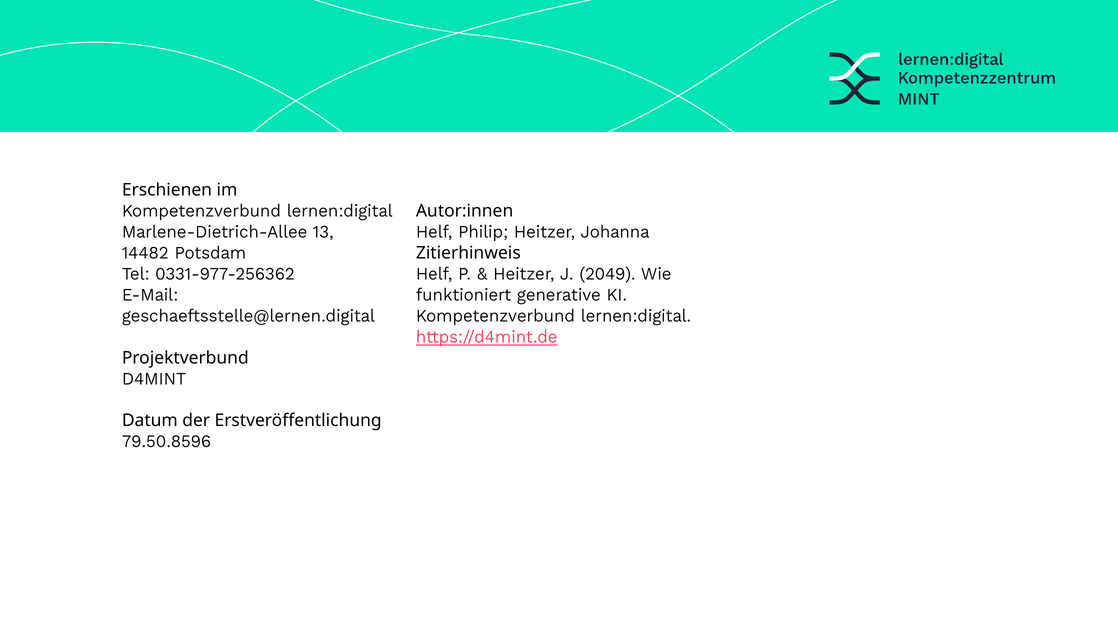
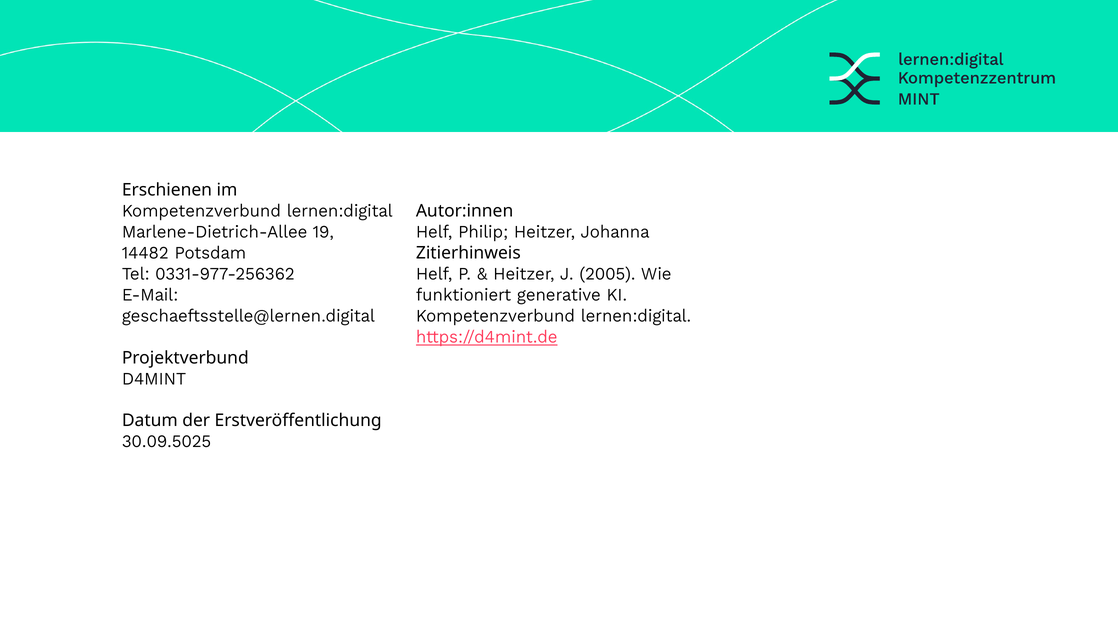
13: 13 -> 19
2049: 2049 -> 2005
79.50.8596: 79.50.8596 -> 30.09.5025
